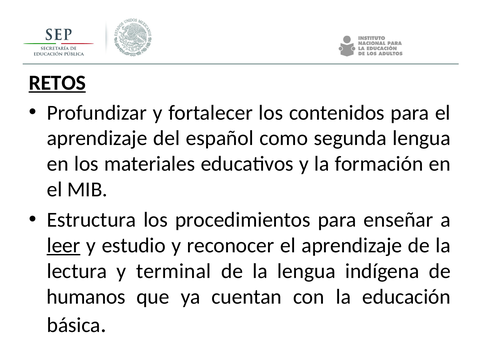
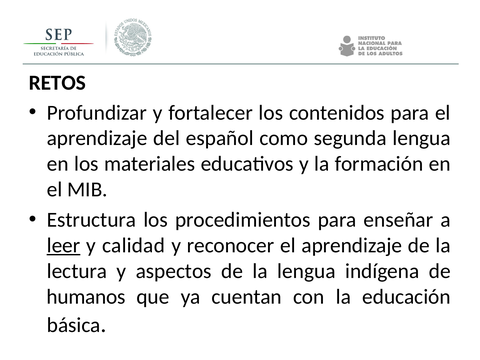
RETOS underline: present -> none
estudio: estudio -> calidad
terminal: terminal -> aspectos
